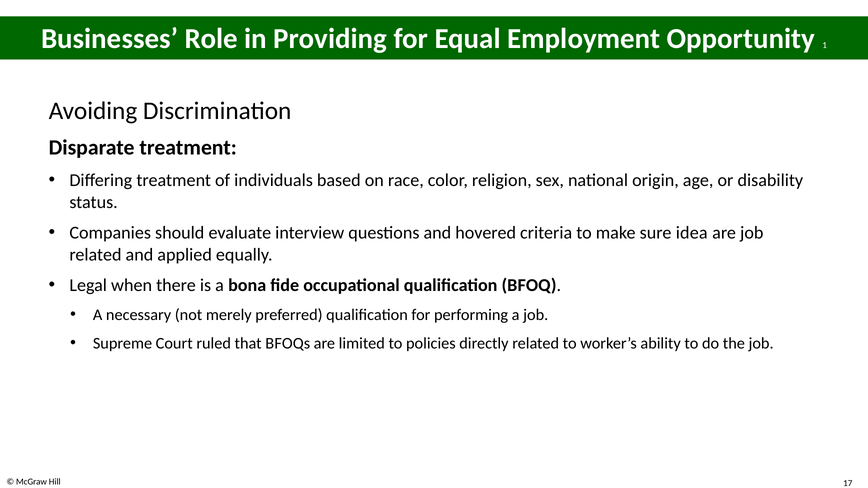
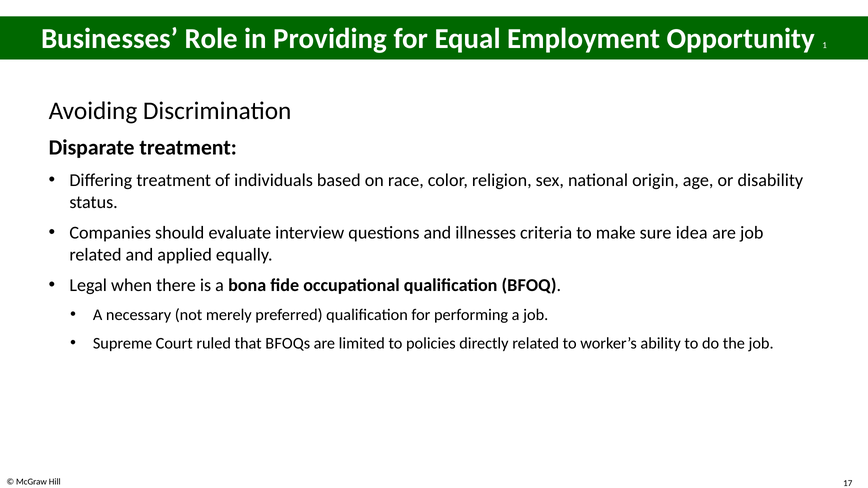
hovered: hovered -> illnesses
